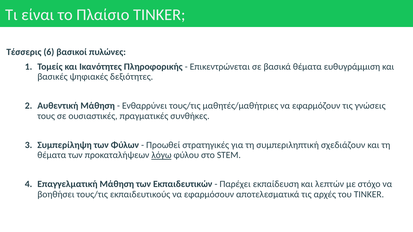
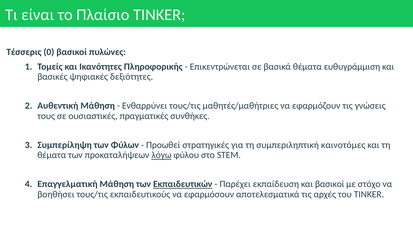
6: 6 -> 0
σχεδιάζουν: σχεδιάζουν -> καινοτόμες
Εκπαιδευτικών underline: none -> present
και λεπτών: λεπτών -> βασικοί
